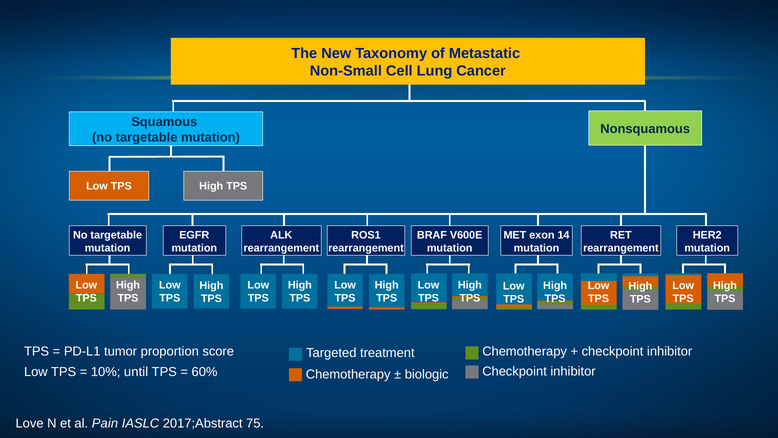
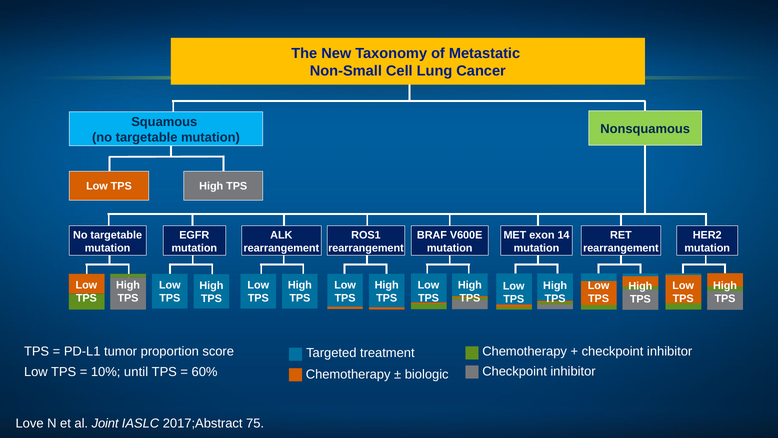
Pain: Pain -> Joint
